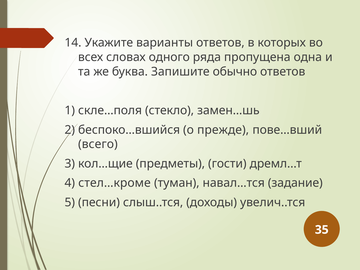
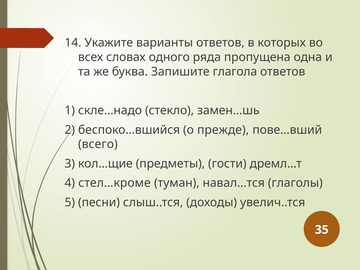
обычно: обычно -> глагола
скле…поля: скле…поля -> скле…надо
задание: задание -> глаголы
